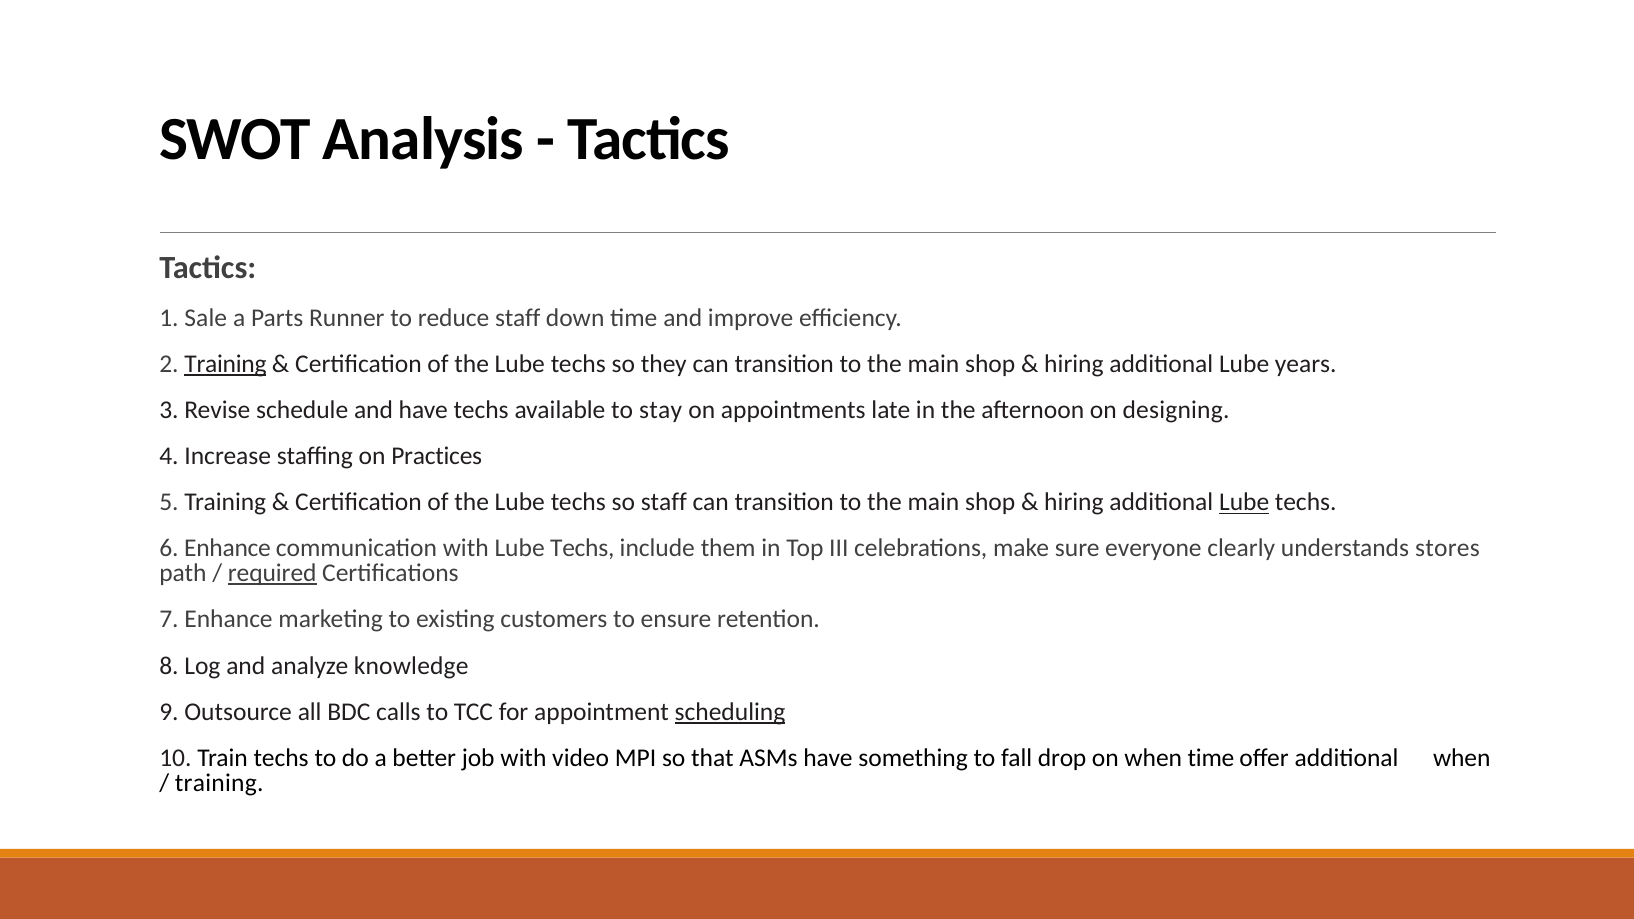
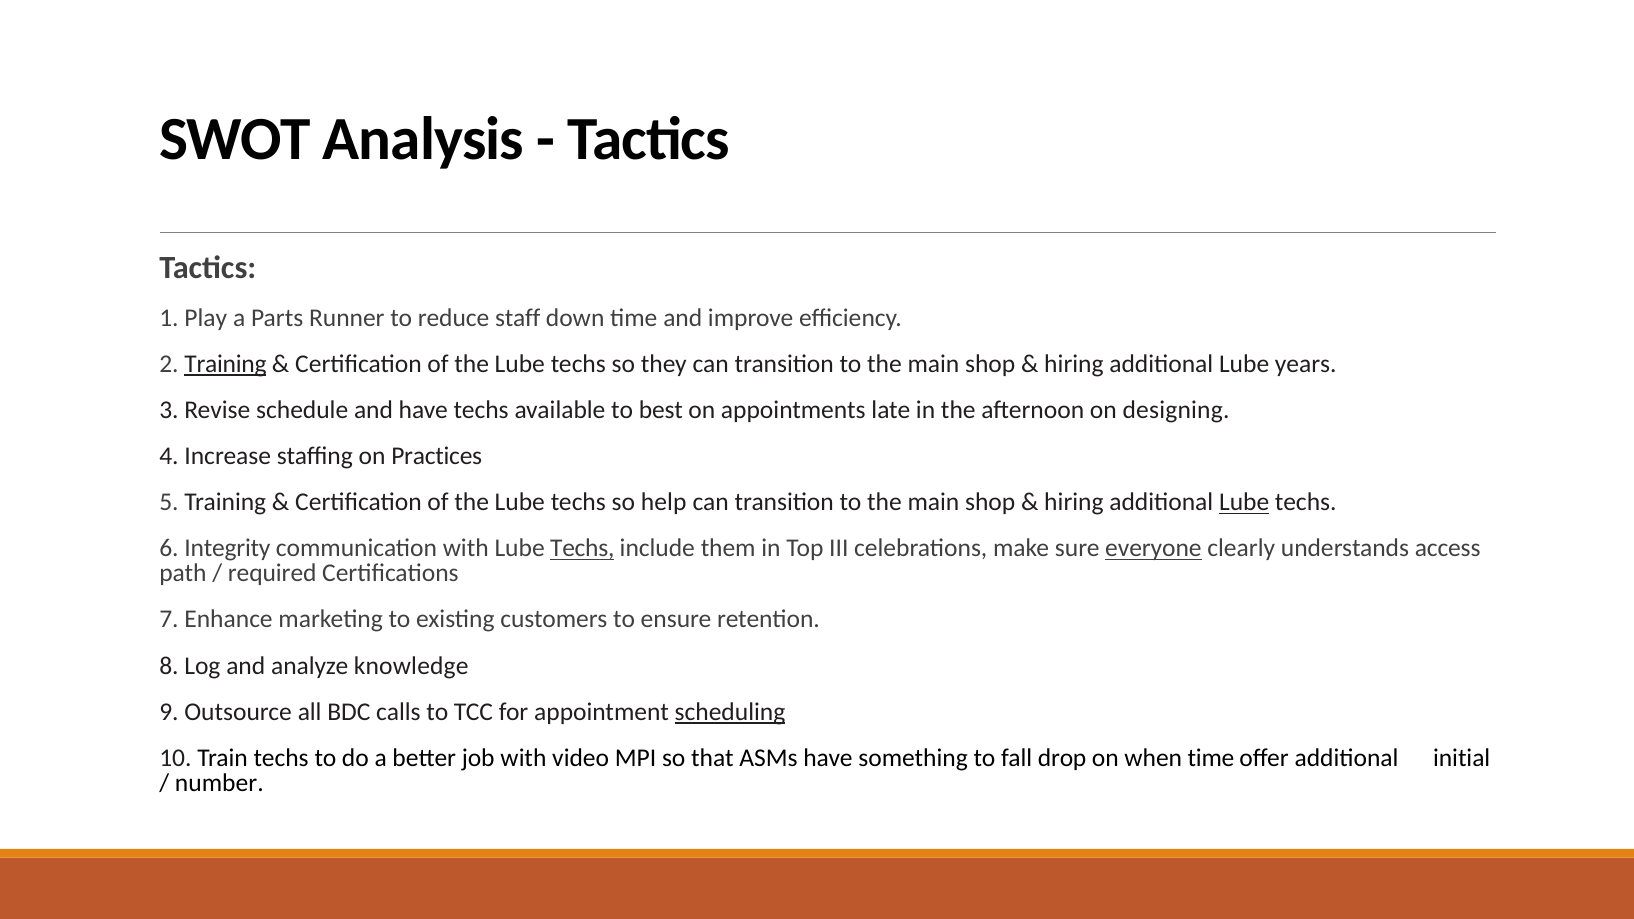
Sale: Sale -> Play
stay: stay -> best
so staff: staff -> help
6 Enhance: Enhance -> Integrity
Techs at (582, 549) underline: none -> present
everyone underline: none -> present
stores: stores -> access
required underline: present -> none
additional when: when -> initial
training at (219, 783): training -> number
